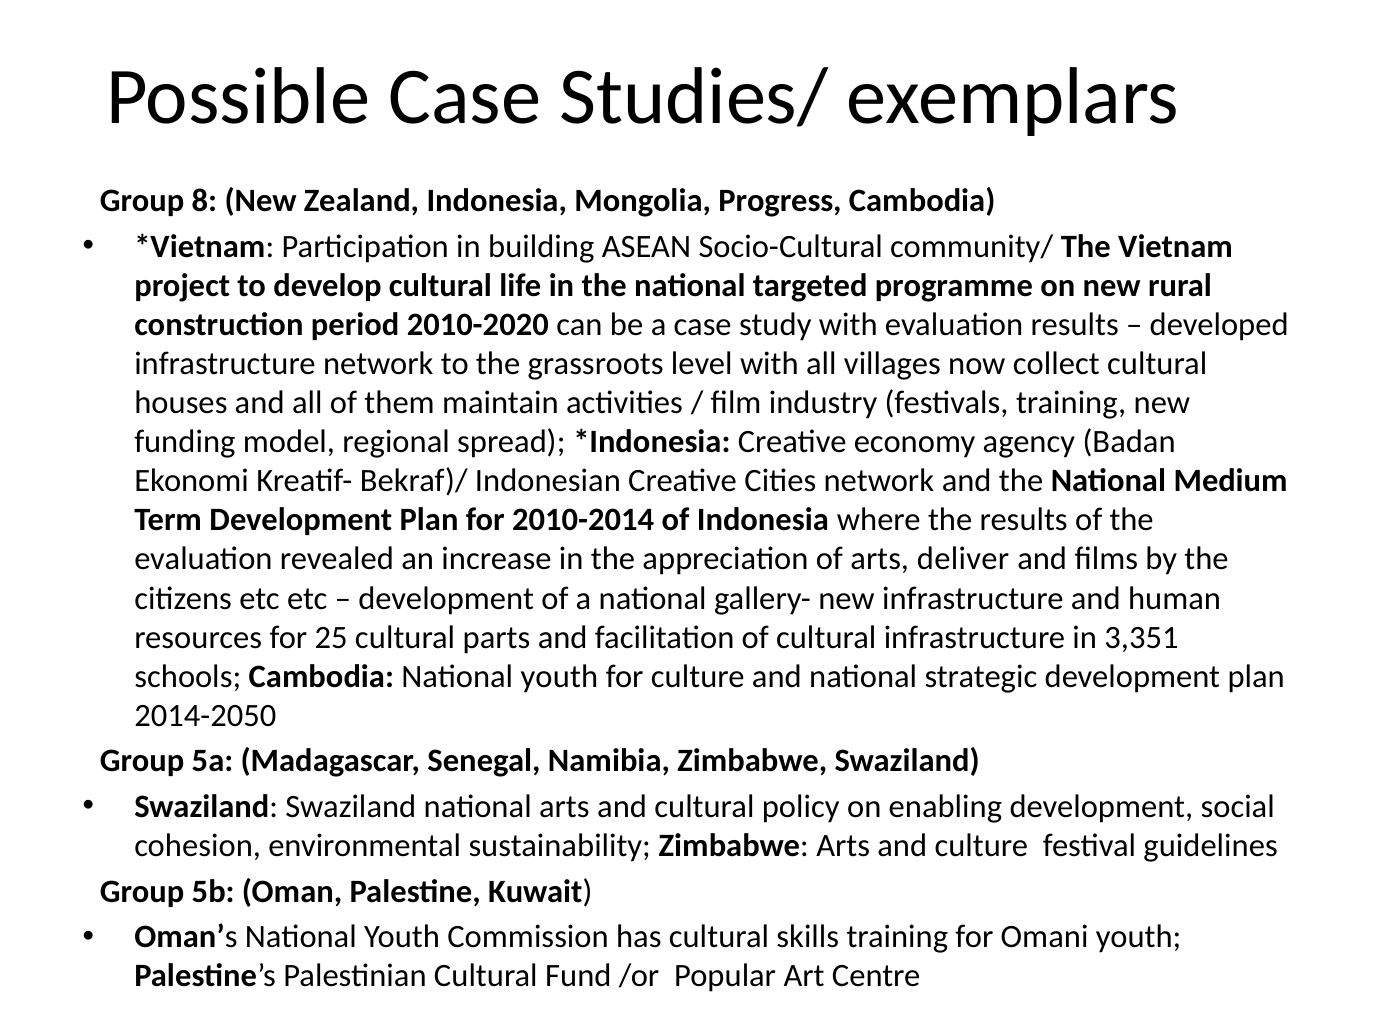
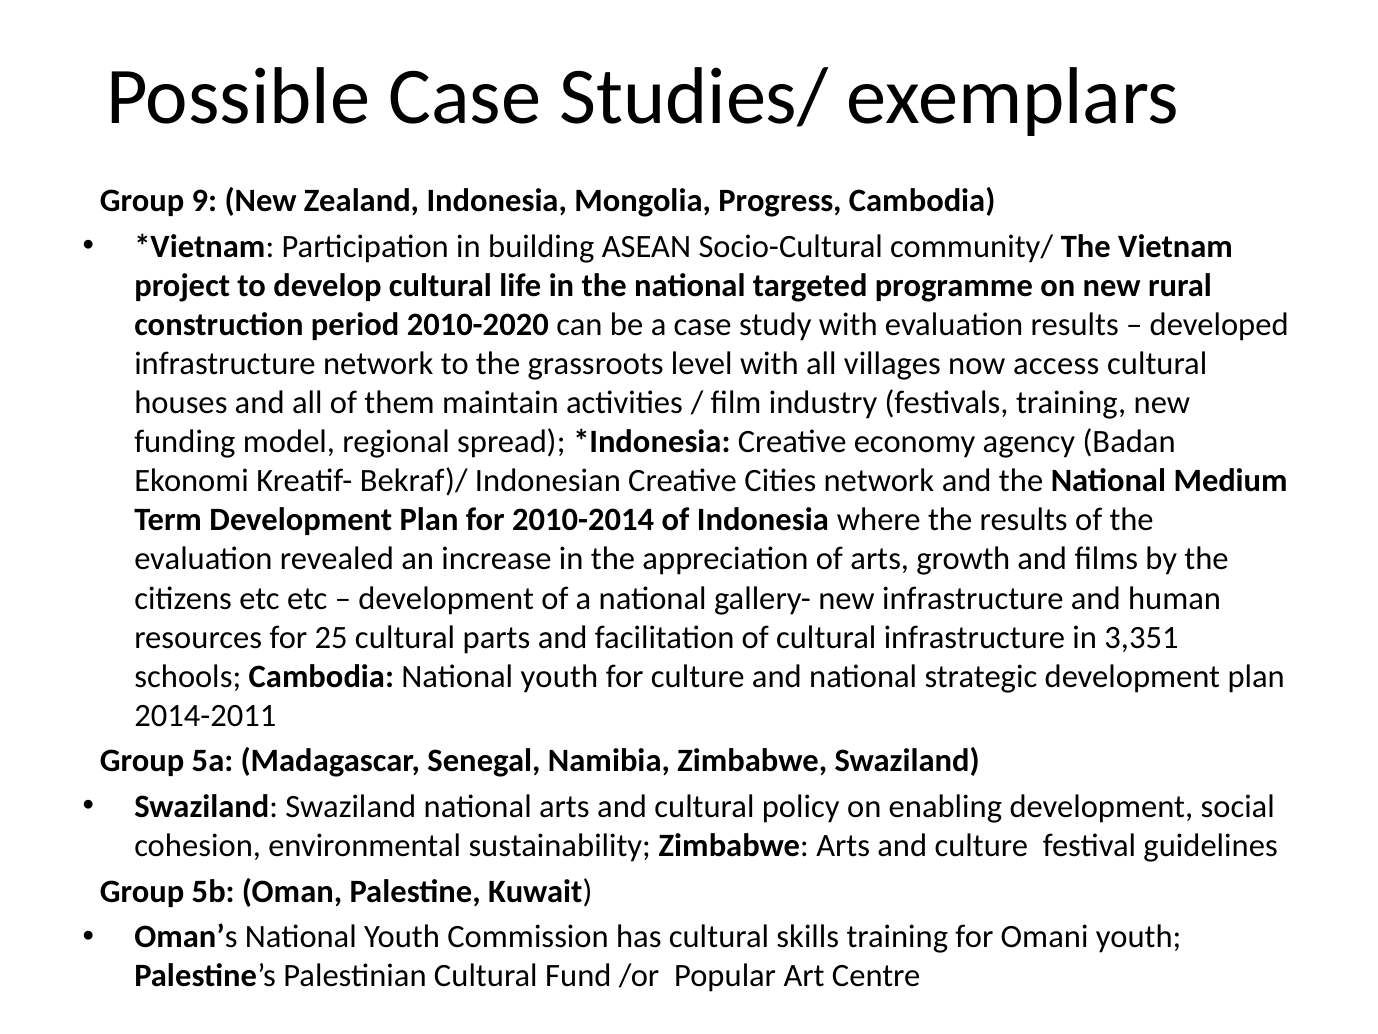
8: 8 -> 9
collect: collect -> access
deliver: deliver -> growth
2014-2050: 2014-2050 -> 2014-2011
